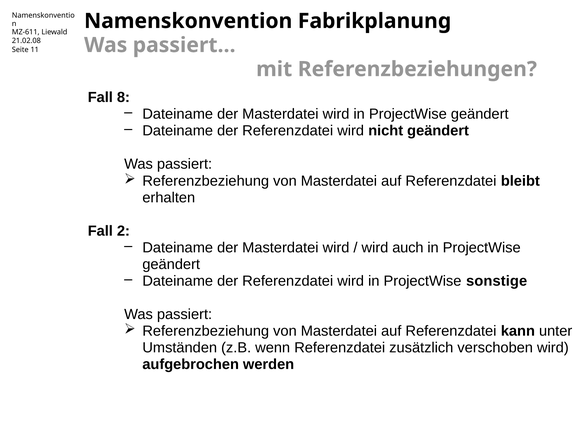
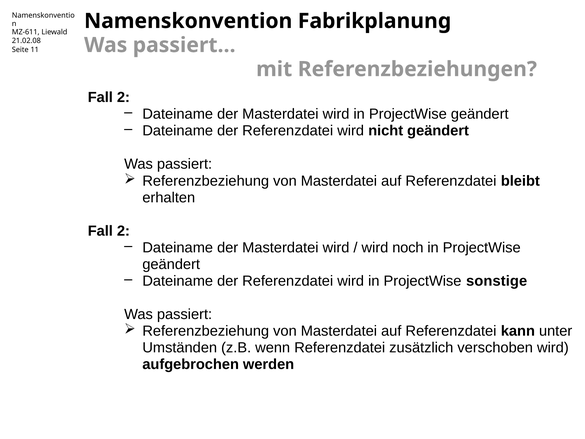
8 at (123, 97): 8 -> 2
auch: auch -> noch
